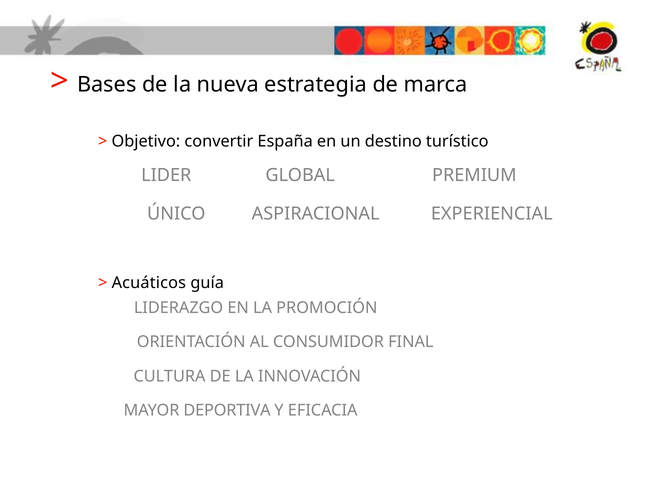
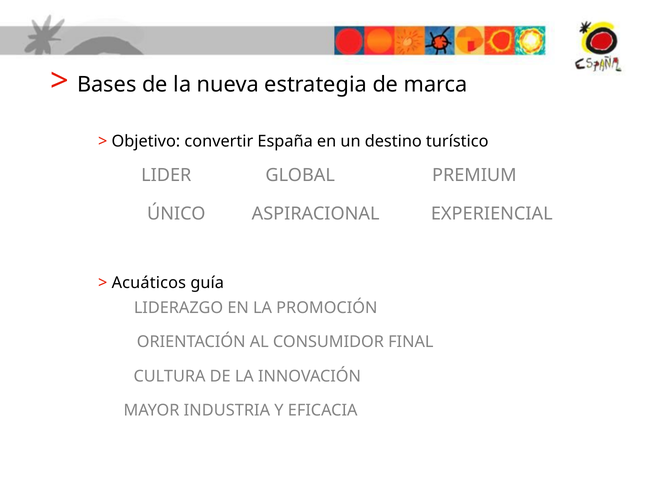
DEPORTIVA: DEPORTIVA -> INDUSTRIA
